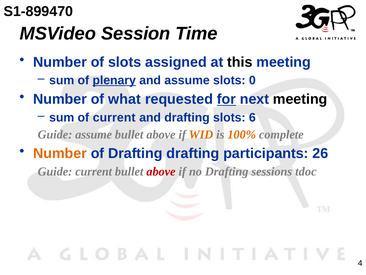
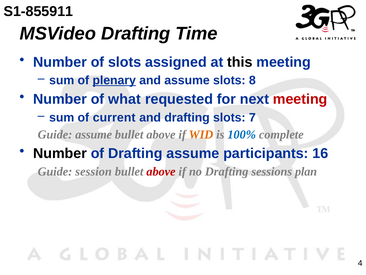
S1-899470: S1-899470 -> S1-855911
MSVideo Session: Session -> Drafting
0: 0 -> 8
for underline: present -> none
meeting at (300, 99) colour: black -> red
6: 6 -> 7
100% colour: orange -> blue
Number at (60, 153) colour: orange -> black
Drafting drafting: drafting -> assume
26: 26 -> 16
Guide current: current -> session
tdoc: tdoc -> plan
